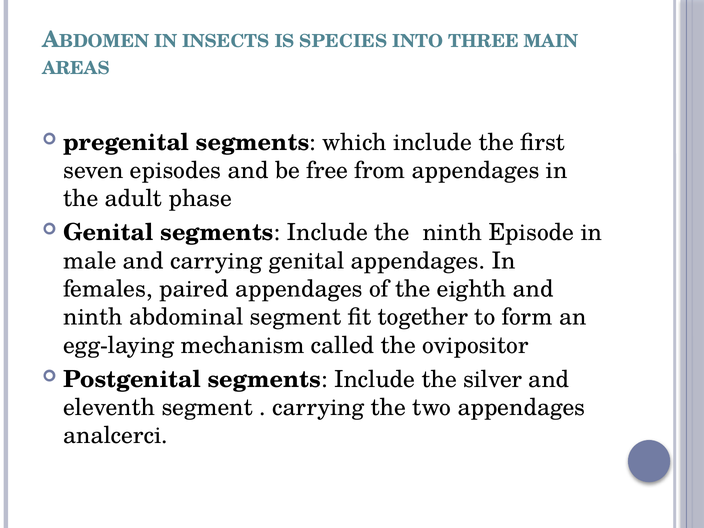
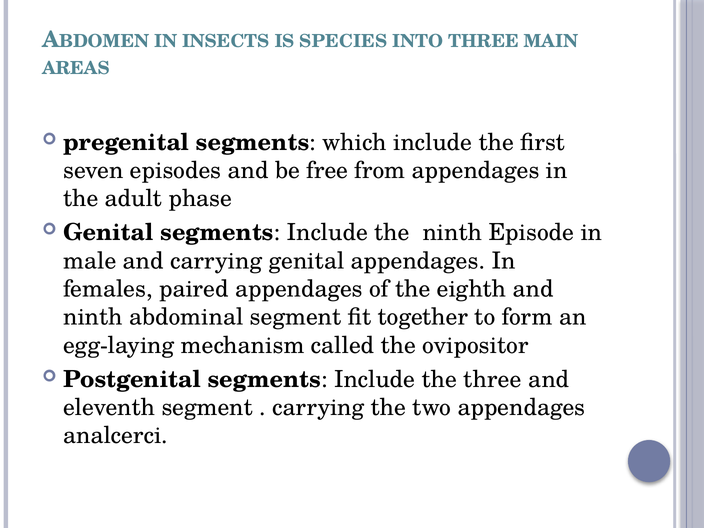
the silver: silver -> three
